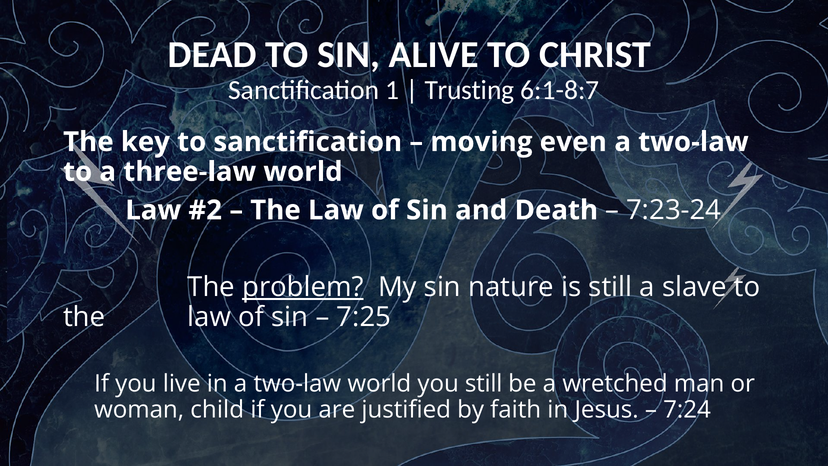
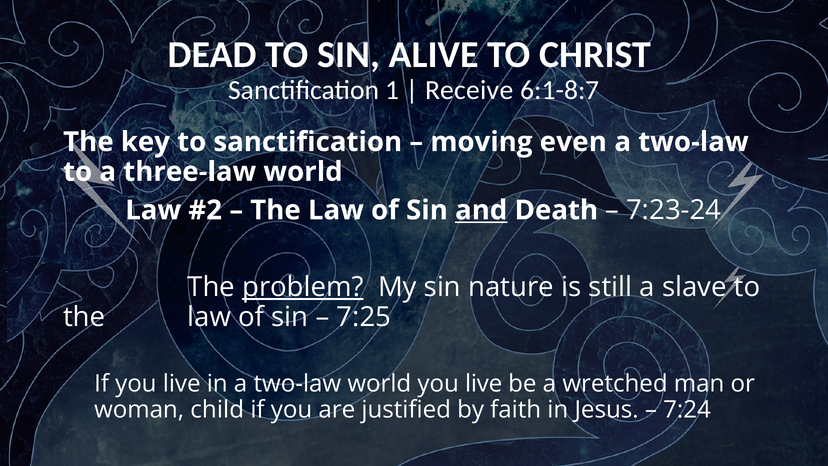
Trusting: Trusting -> Receive
and underline: none -> present
world you still: still -> live
